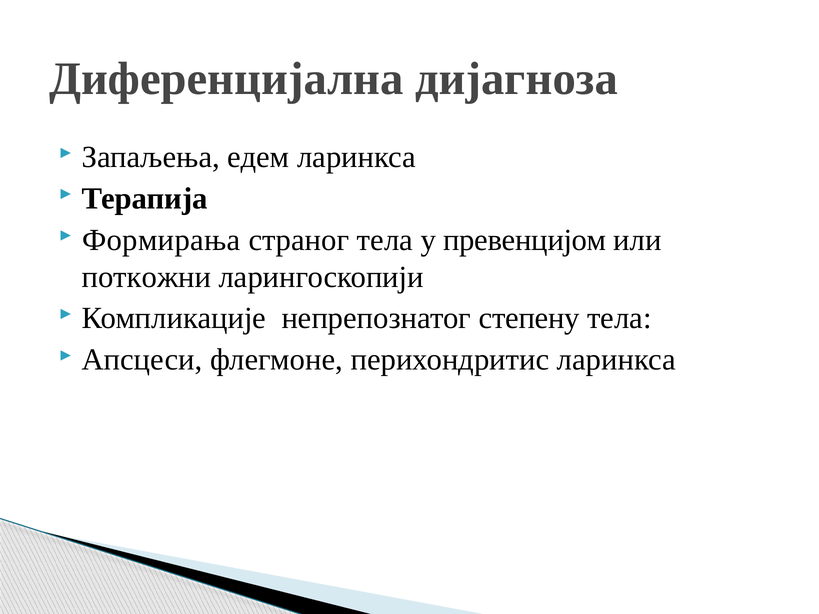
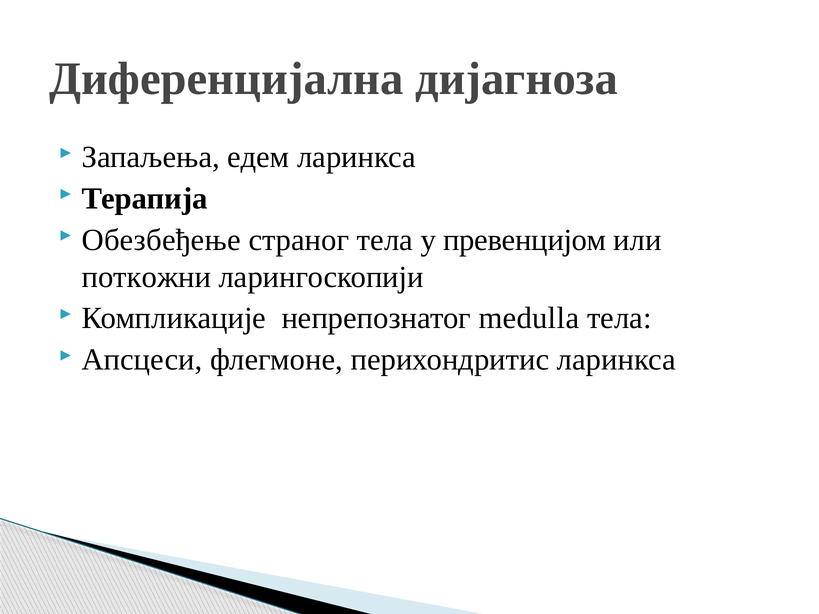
Формирања: Формирања -> Обезбеђење
степену: степену -> medulla
